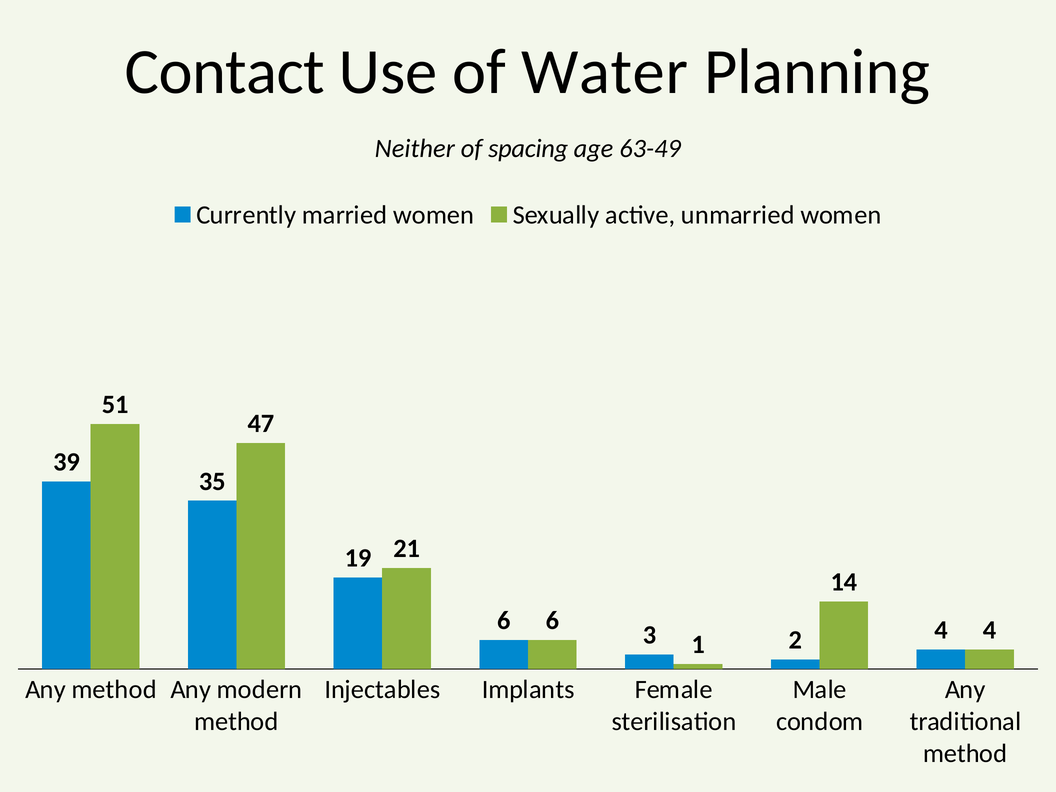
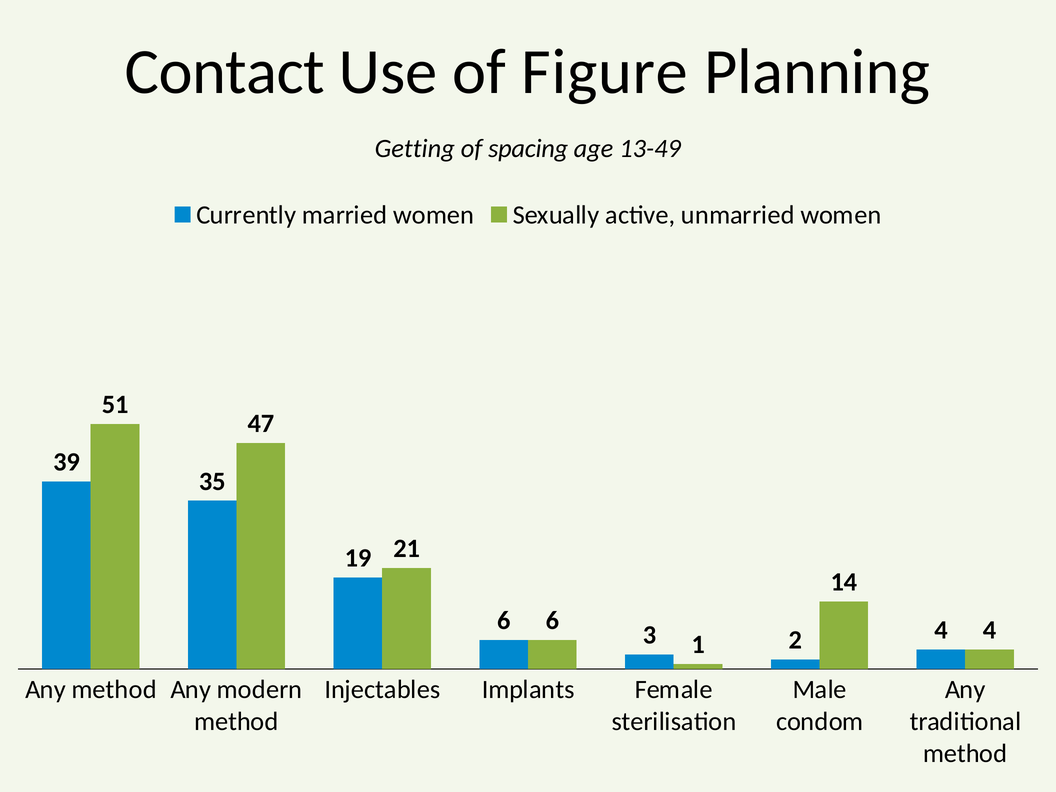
Water: Water -> Figure
Neither: Neither -> Getting
63-49: 63-49 -> 13-49
